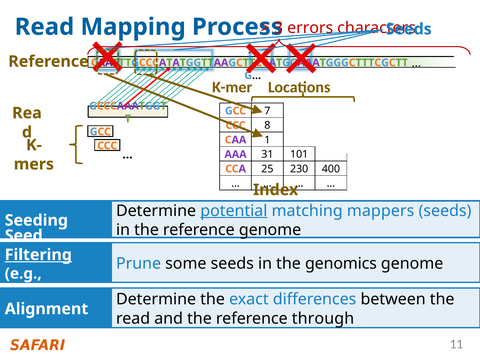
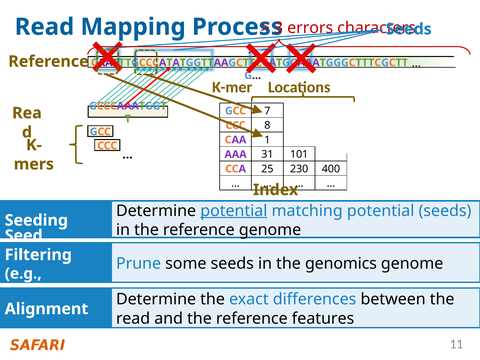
matching mappers: mappers -> potential
Filtering underline: present -> none
through: through -> features
